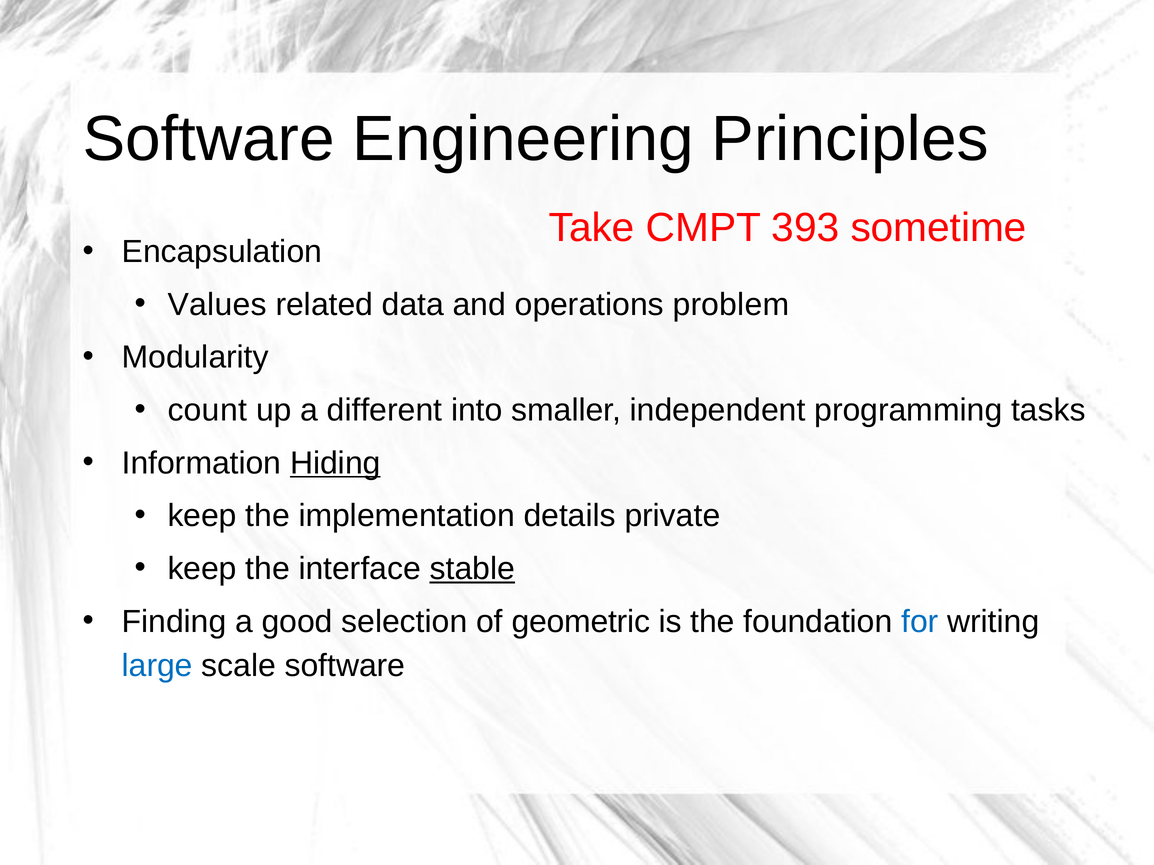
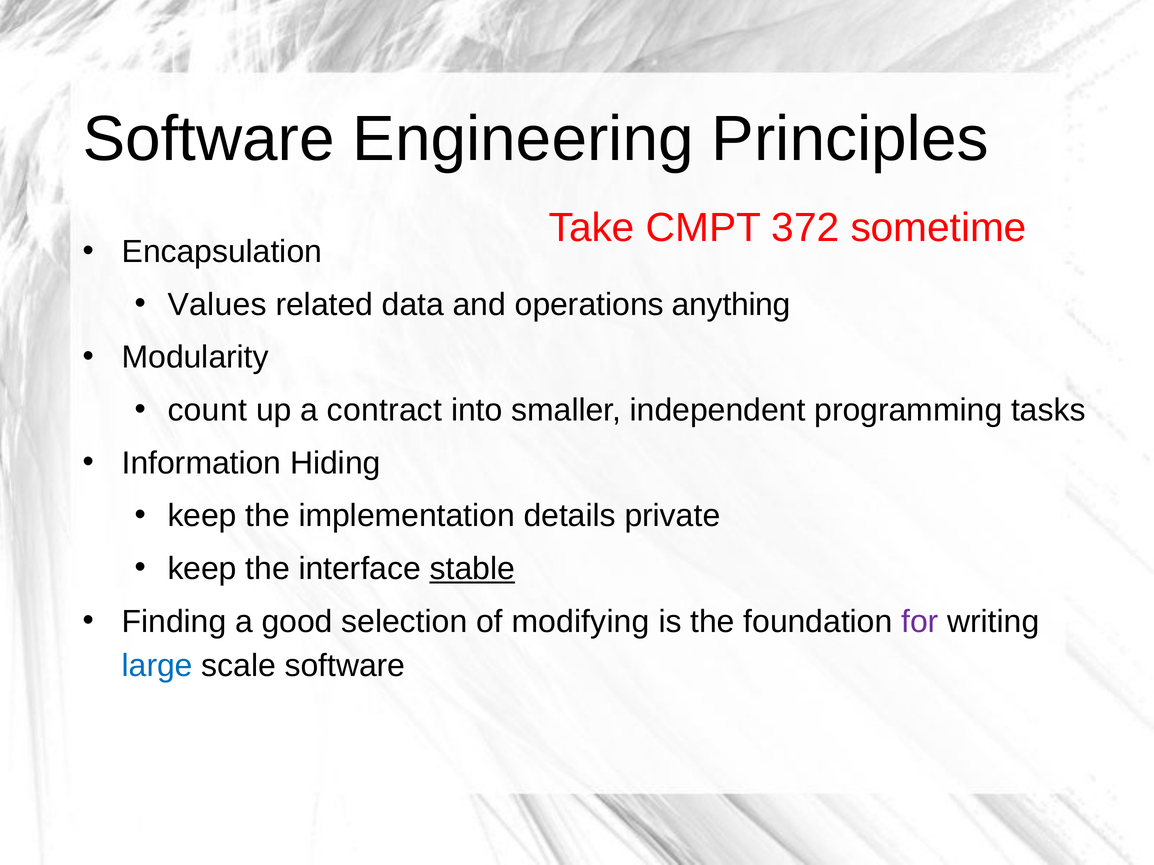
393: 393 -> 372
problem: problem -> anything
different: different -> contract
Hiding underline: present -> none
geometric: geometric -> modifying
for colour: blue -> purple
